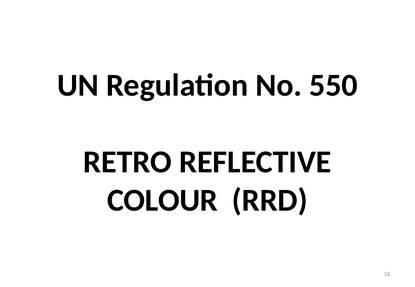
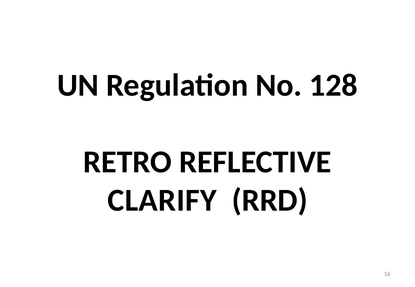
550: 550 -> 128
COLOUR: COLOUR -> CLARIFY
